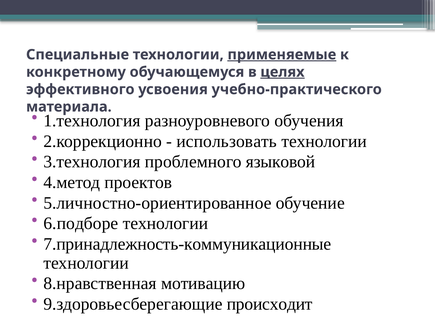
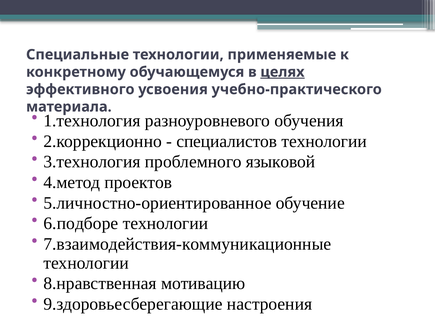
применяемые underline: present -> none
использовать: использовать -> специалистов
7.принадлежность-коммуникационные: 7.принадлежность-коммуникационные -> 7.взаимодействия-коммуникационные
происходит: происходит -> настроения
